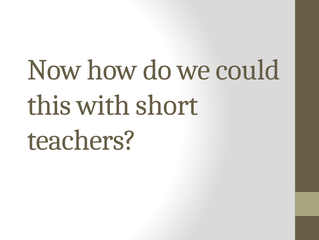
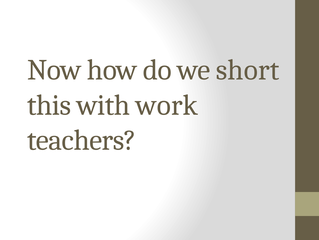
could: could -> short
short: short -> work
